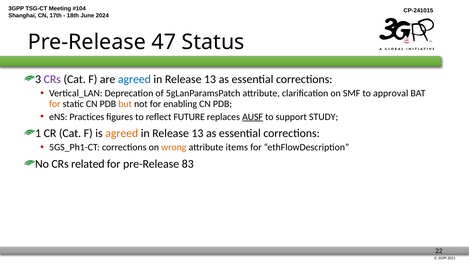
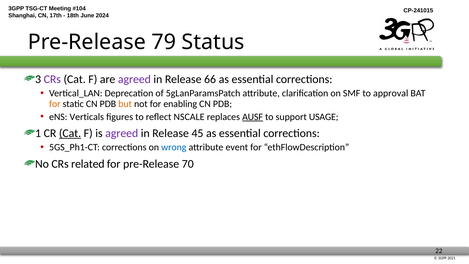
47: 47 -> 79
agreed at (134, 79) colour: blue -> purple
13 at (210, 79): 13 -> 66
Practices: Practices -> Verticals
FUTURE: FUTURE -> NSCALE
STUDY: STUDY -> USAGE
Cat at (70, 133) underline: none -> present
agreed at (122, 133) colour: orange -> purple
13 at (197, 133): 13 -> 45
wrong colour: orange -> blue
items: items -> event
83: 83 -> 70
